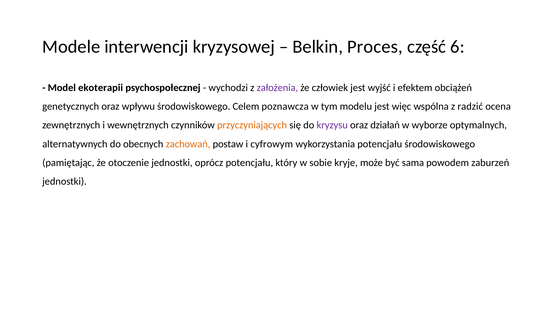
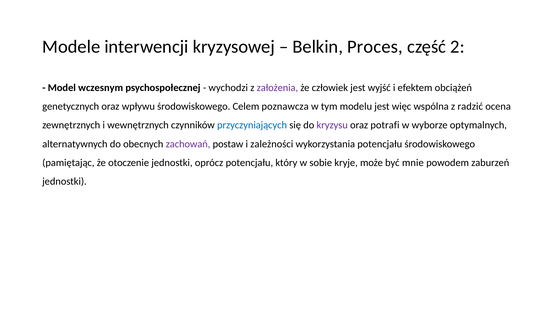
6: 6 -> 2
ekoterapii: ekoterapii -> wczesnym
przyczyniających colour: orange -> blue
działań: działań -> potrafi
zachowań colour: orange -> purple
cyfrowym: cyfrowym -> zależności
sama: sama -> mnie
